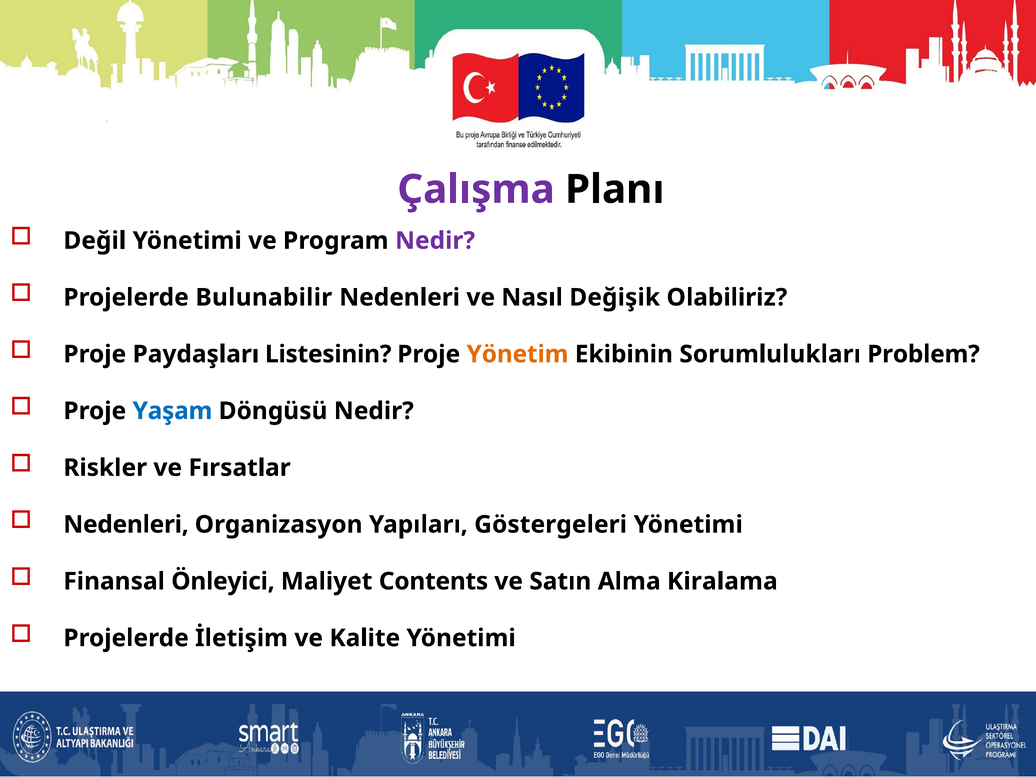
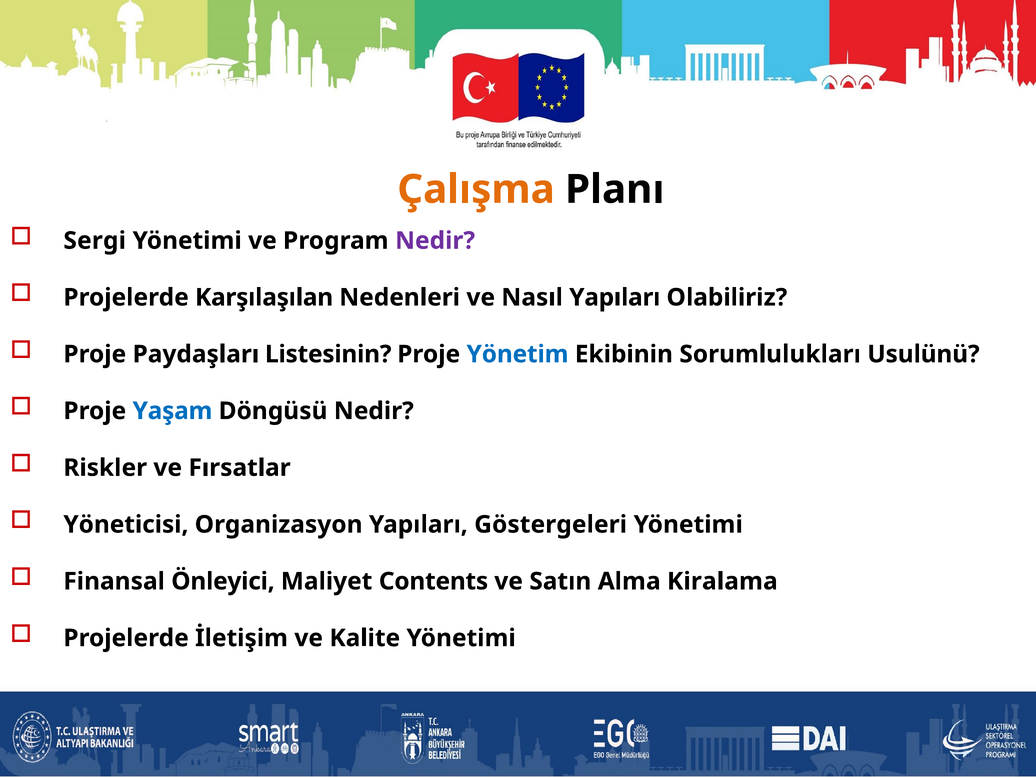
Çalışma colour: purple -> orange
Değil: Değil -> Sergi
Bulunabilir: Bulunabilir -> Karşılaşılan
Nasıl Değişik: Değişik -> Yapıları
Yönetim colour: orange -> blue
Problem: Problem -> Usulünü
Nedenleri at (126, 525): Nedenleri -> Yöneticisi
